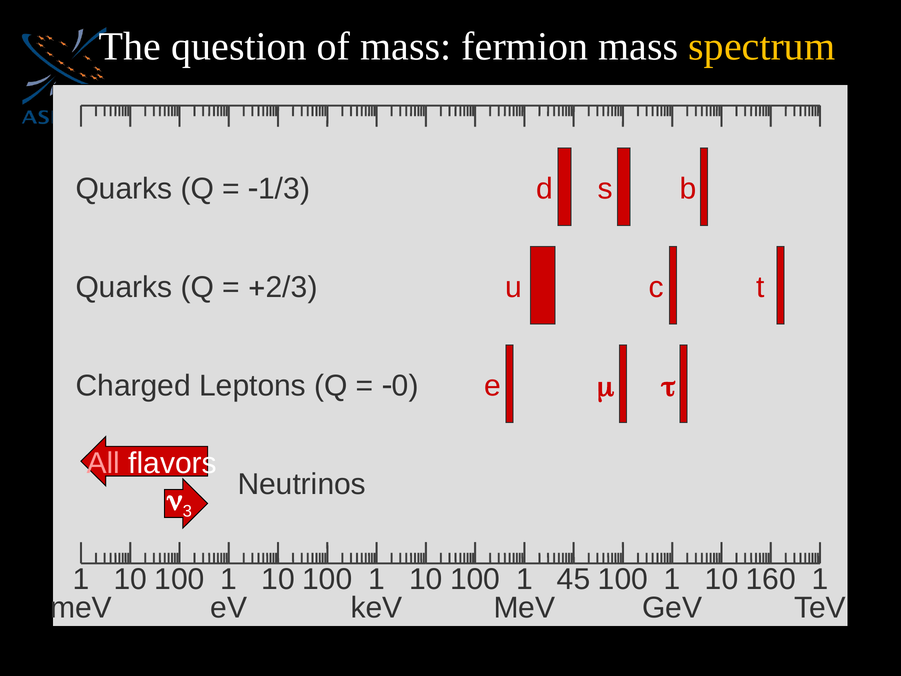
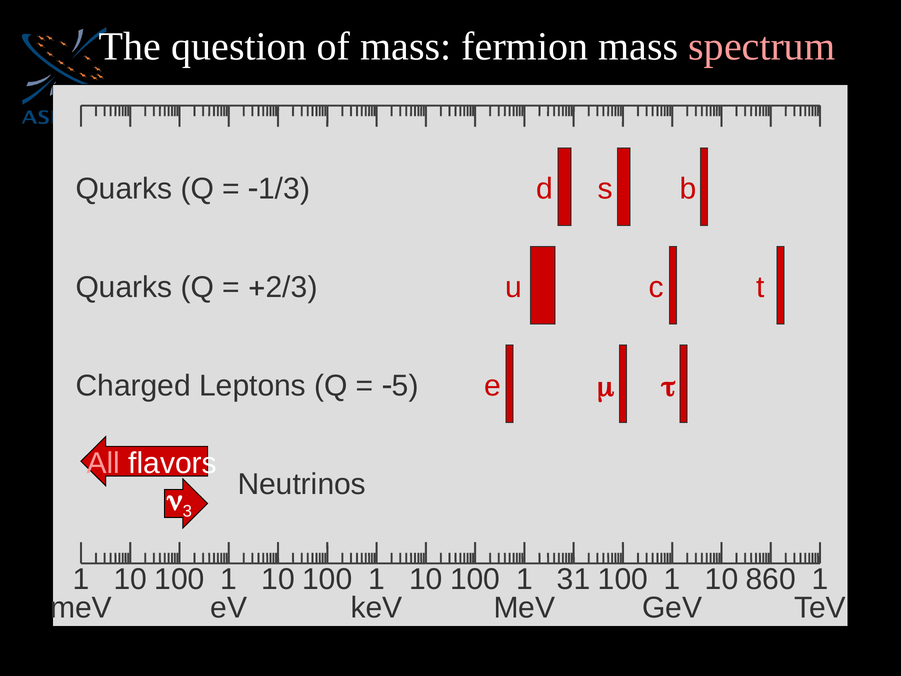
spectrum colour: yellow -> pink
0: 0 -> 5
45: 45 -> 31
160: 160 -> 860
